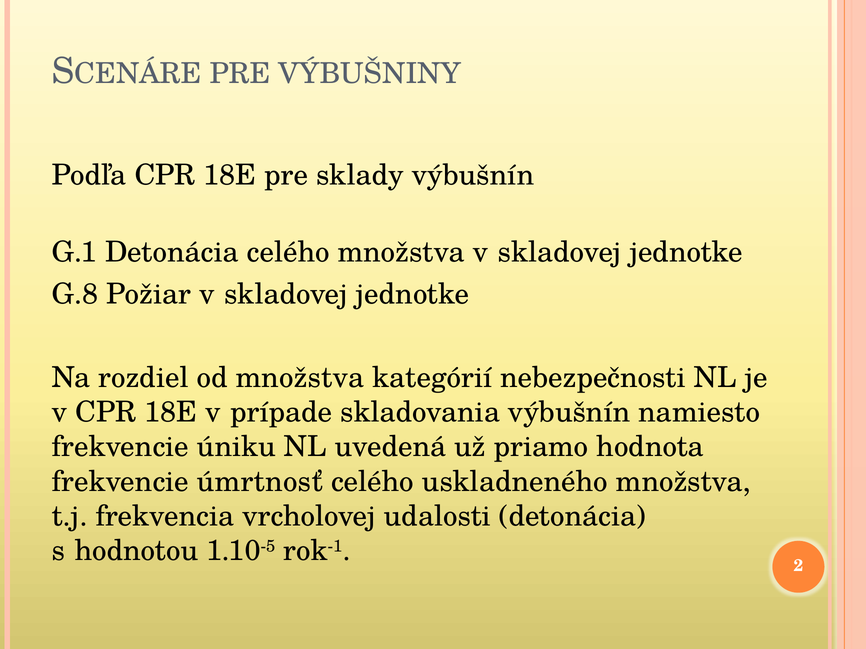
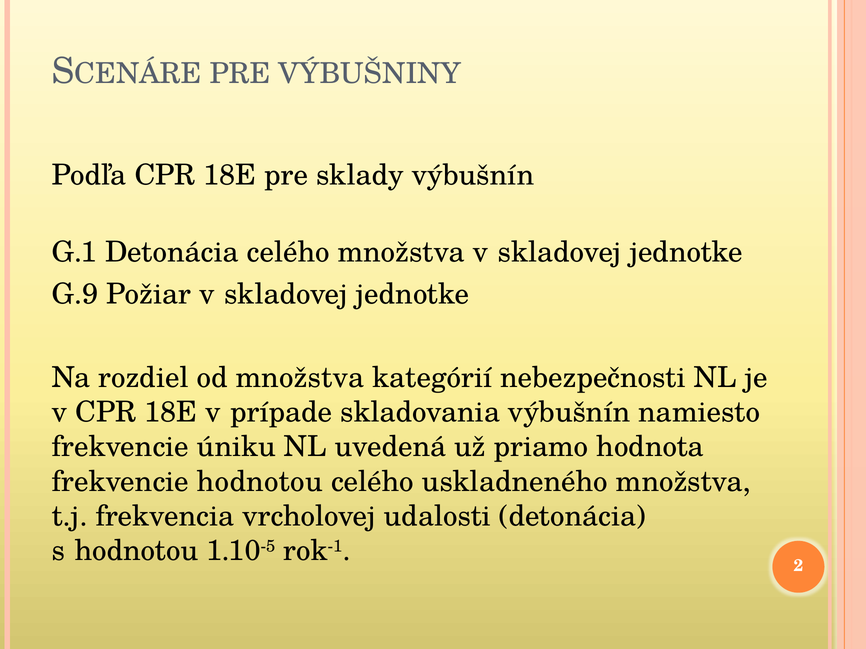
G.8: G.8 -> G.9
frekvencie úmrtnosť: úmrtnosť -> hodnotou
